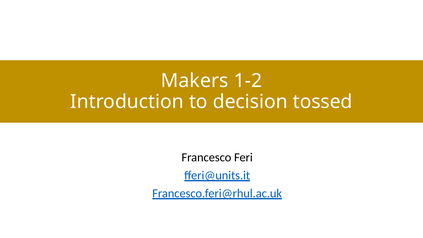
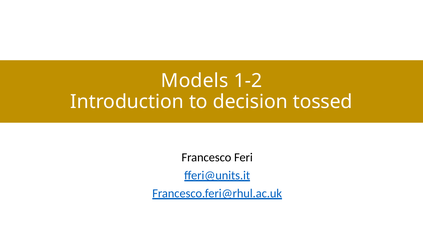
Makers: Makers -> Models
